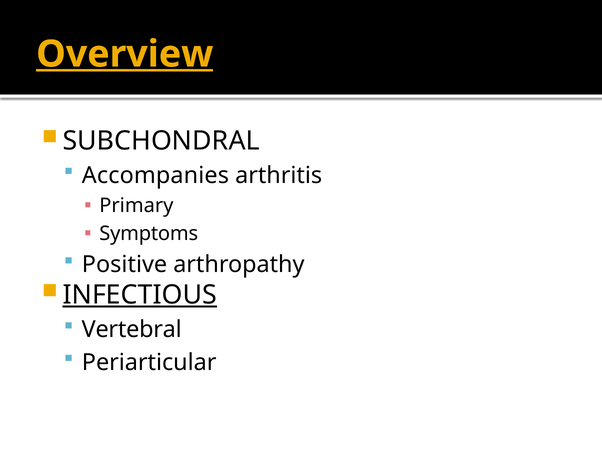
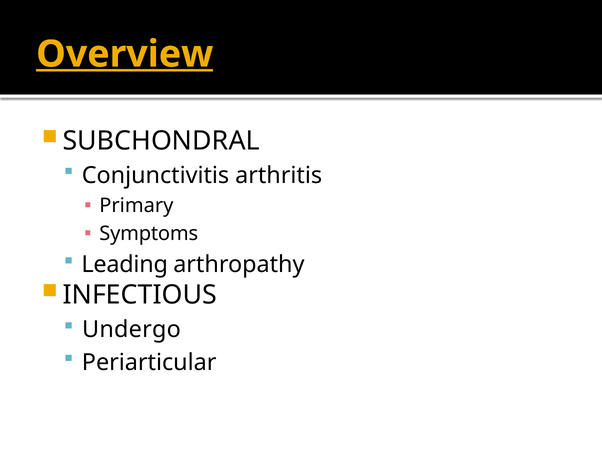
Accompanies: Accompanies -> Conjunctivitis
Positive: Positive -> Leading
INFECTIOUS underline: present -> none
Vertebral: Vertebral -> Undergo
